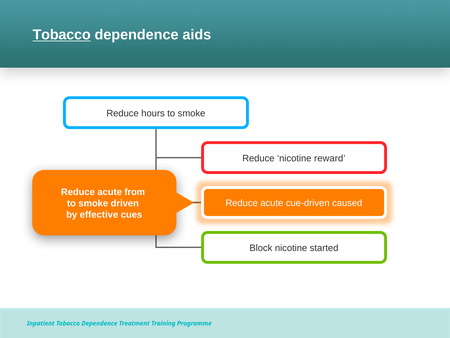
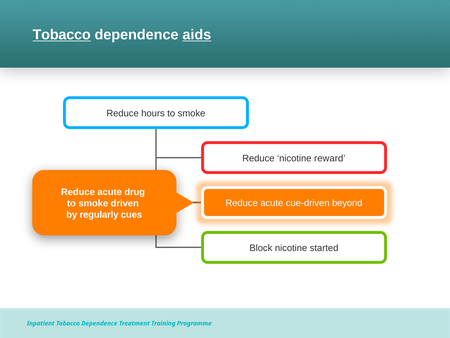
aids underline: none -> present
from: from -> drug
caused: caused -> beyond
effective: effective -> regularly
